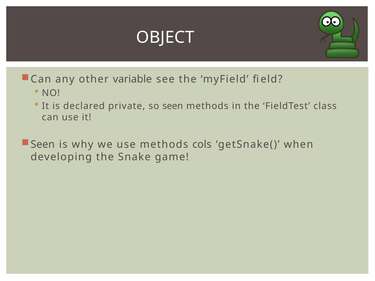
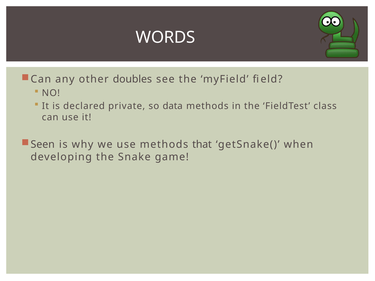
OBJECT: OBJECT -> WORDS
variable: variable -> doubles
so seen: seen -> data
cols: cols -> that
